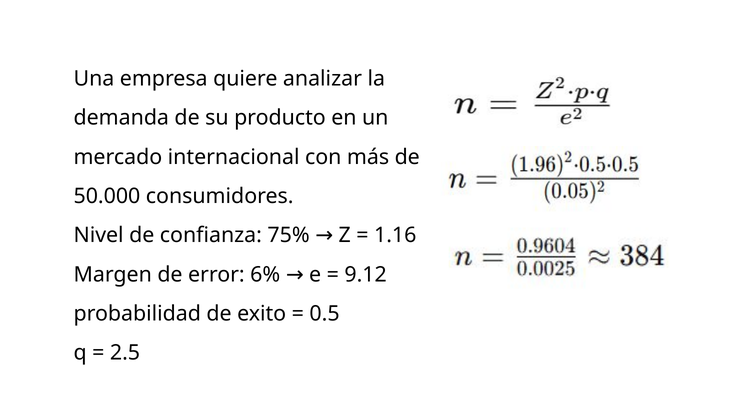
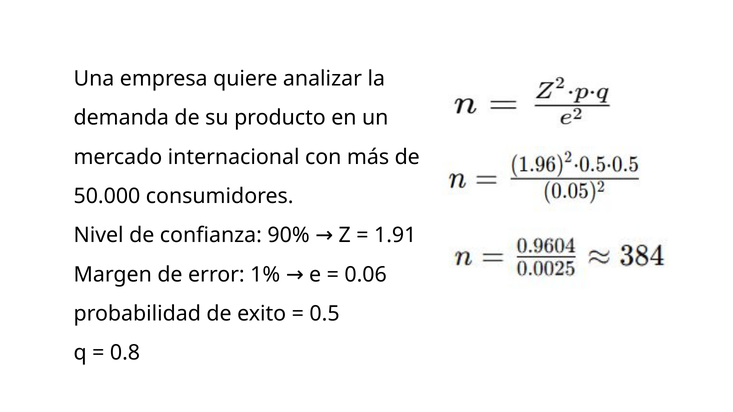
75%: 75% -> 90%
1.16: 1.16 -> 1.91
6%: 6% -> 1%
9.12: 9.12 -> 0.06
2.5: 2.5 -> 0.8
